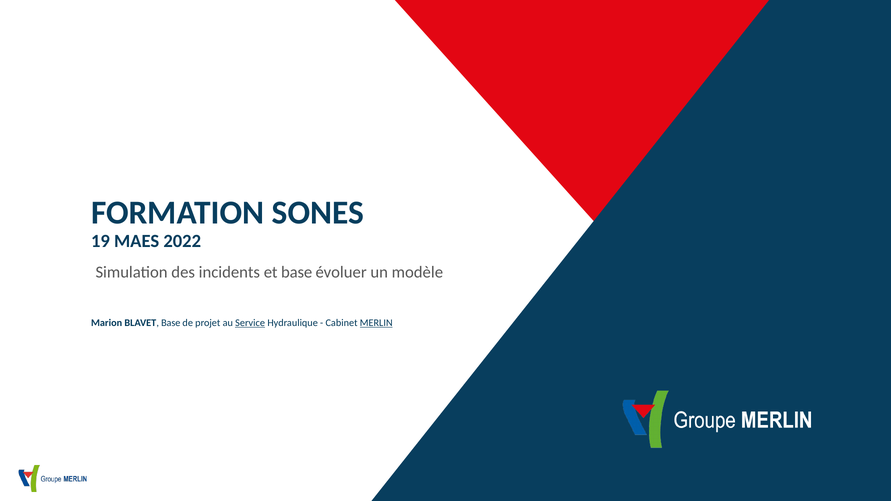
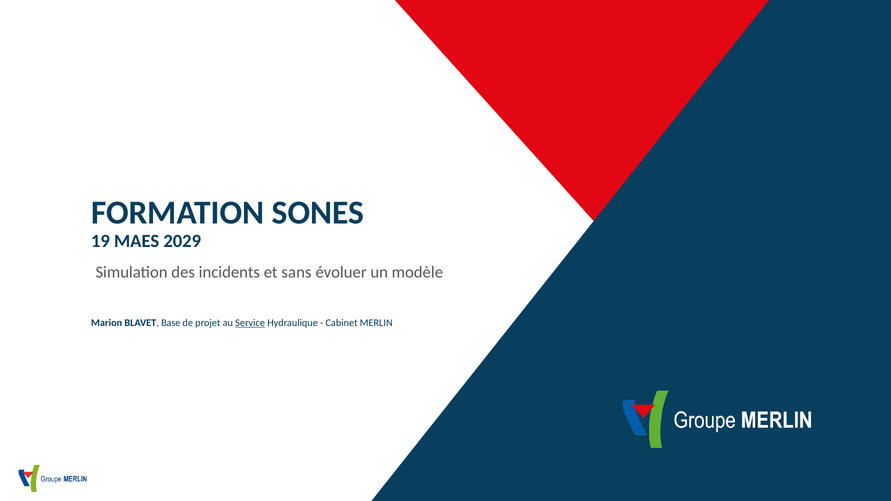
2022: 2022 -> 2029
et base: base -> sans
MERLIN underline: present -> none
